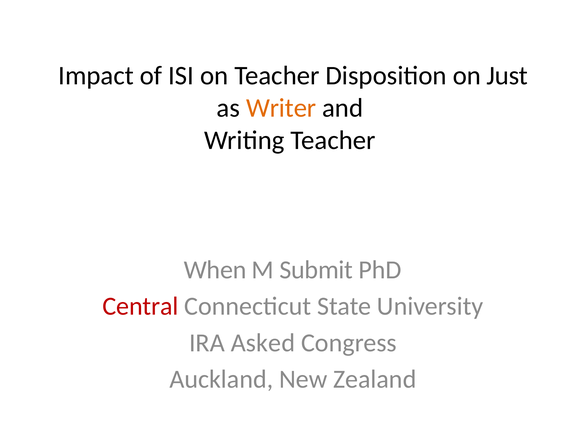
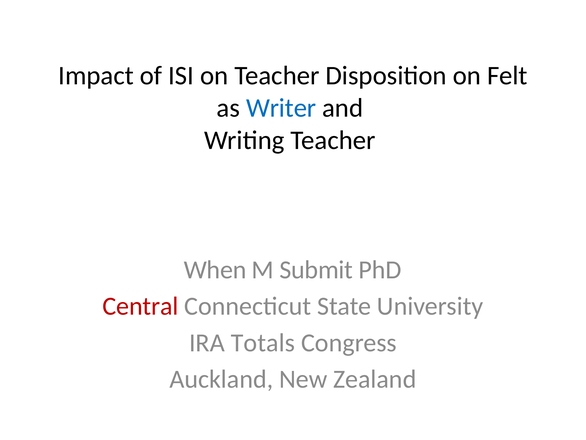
Just: Just -> Felt
Writer colour: orange -> blue
Asked: Asked -> Totals
